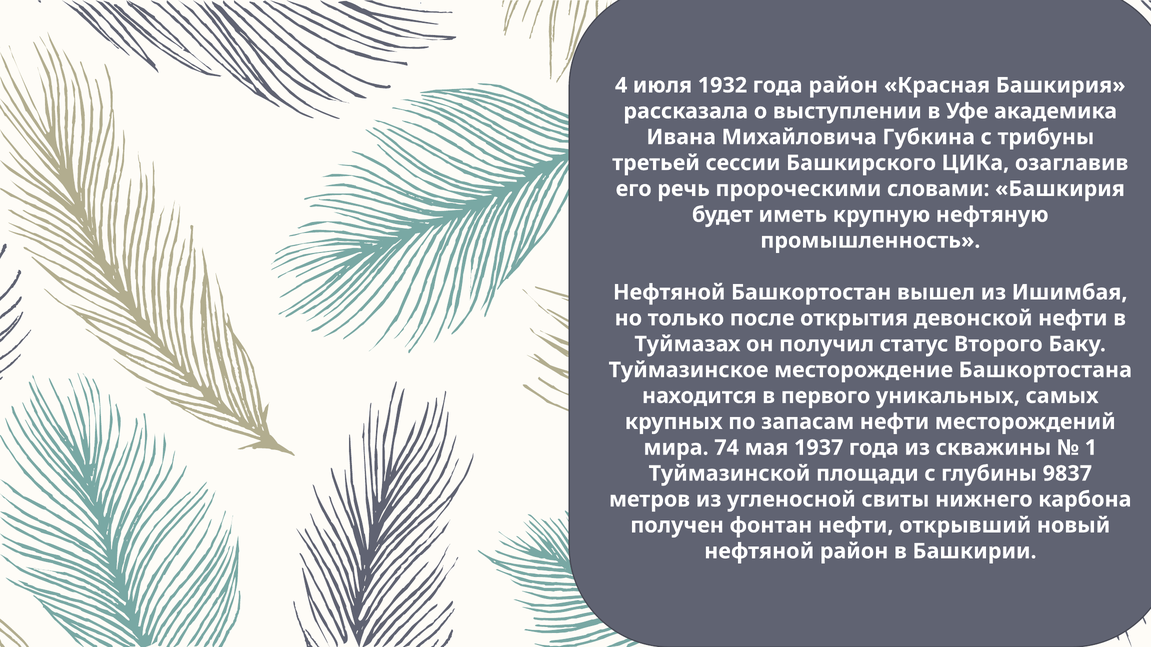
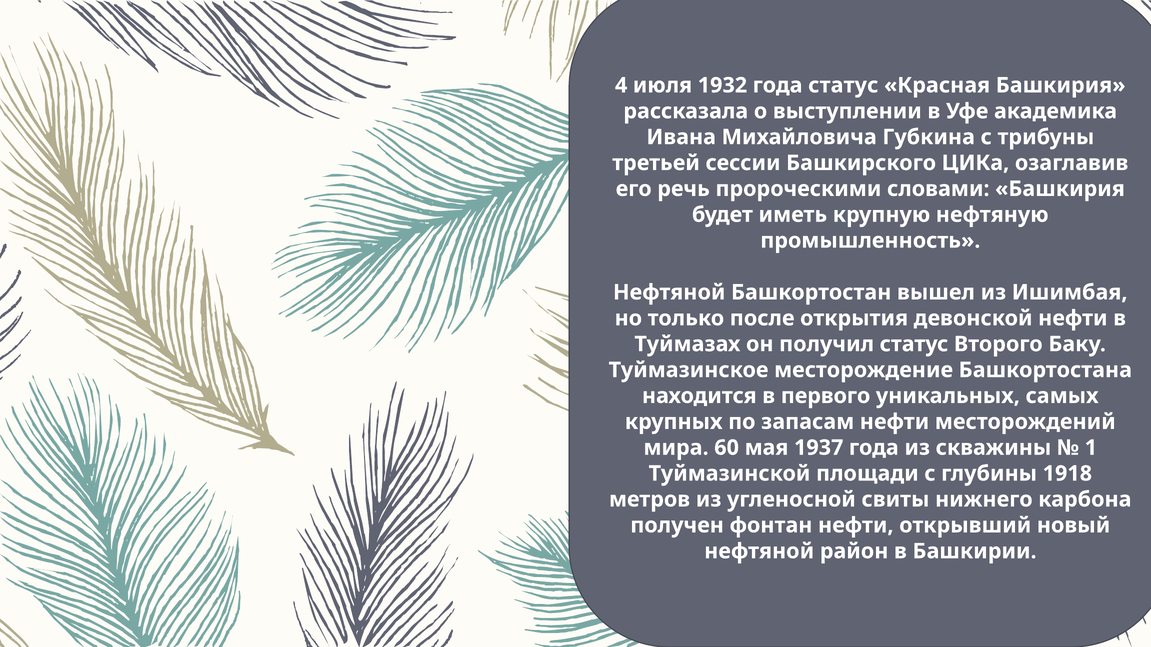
года район: район -> статус
74: 74 -> 60
9837: 9837 -> 1918
